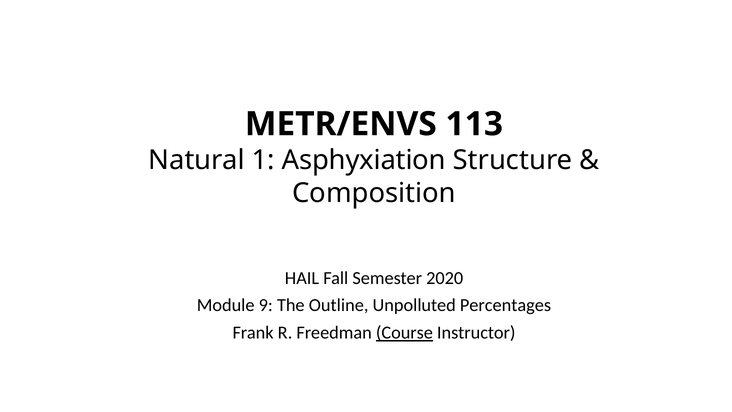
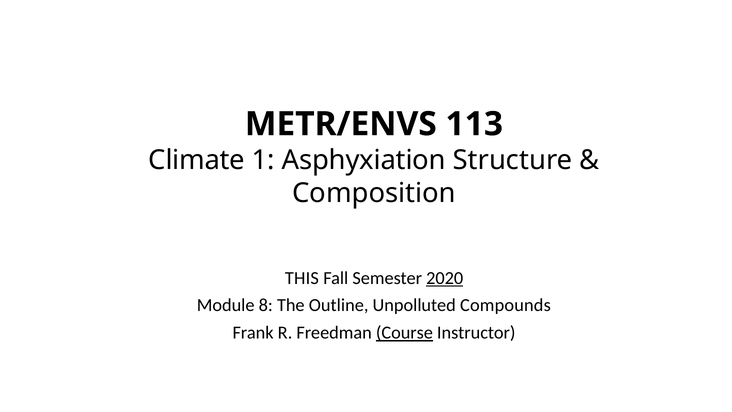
Natural: Natural -> Climate
HAIL: HAIL -> THIS
2020 underline: none -> present
9: 9 -> 8
Percentages: Percentages -> Compounds
